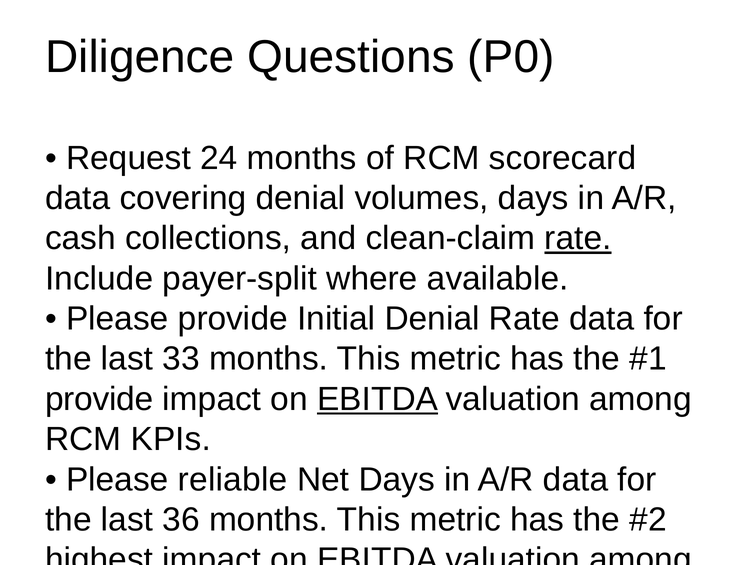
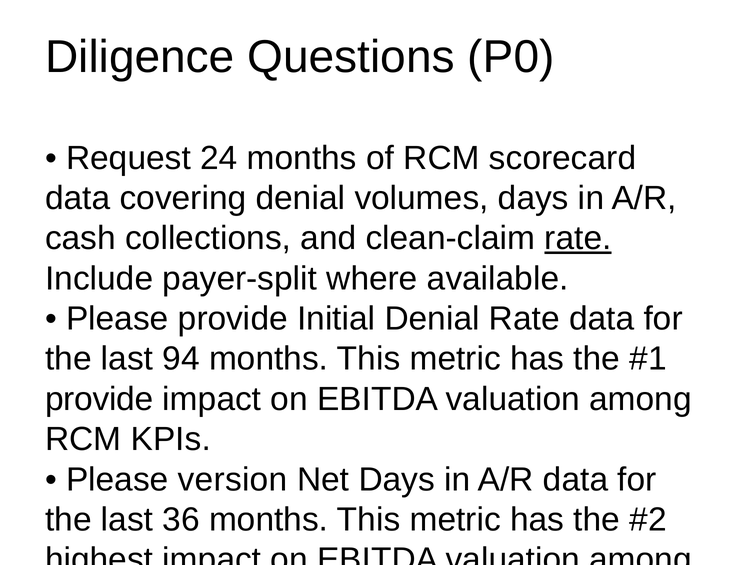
33: 33 -> 94
EBITDA at (378, 399) underline: present -> none
reliable: reliable -> version
